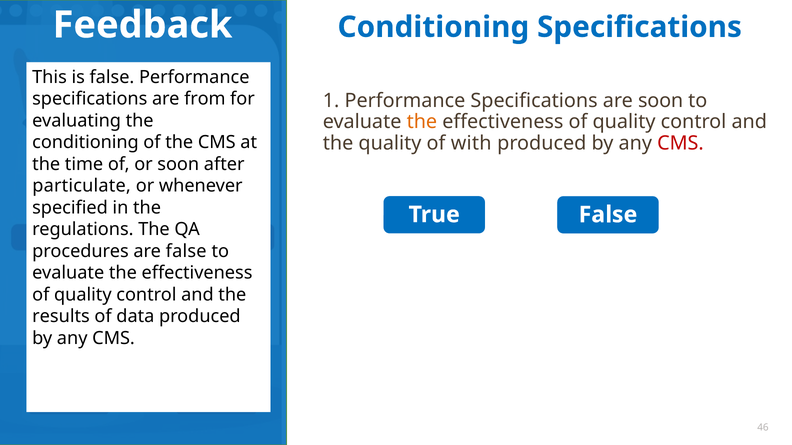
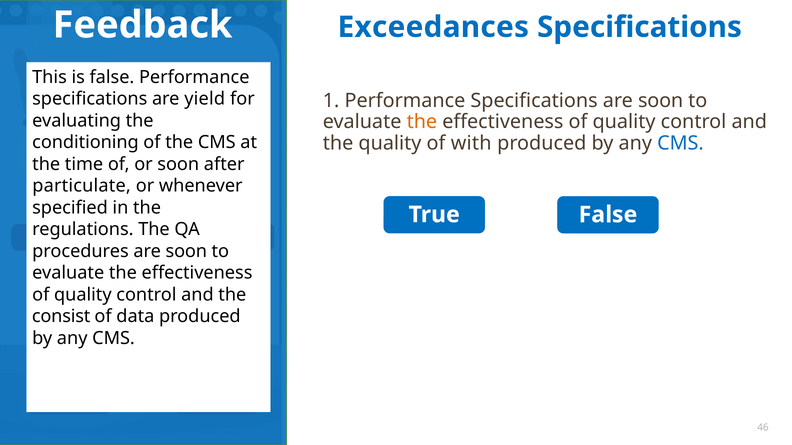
Conditioning at (433, 27): Conditioning -> Exceedances
from: from -> yield
CMS at (680, 143) colour: red -> blue
procedures are false: false -> soon
results: results -> consist
